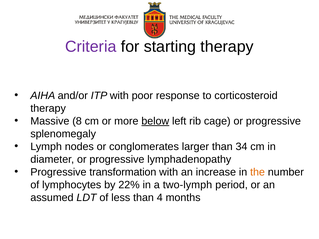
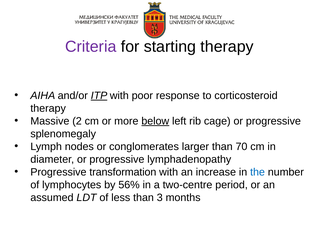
ITP underline: none -> present
8: 8 -> 2
34: 34 -> 70
the colour: orange -> blue
22%: 22% -> 56%
two-lymph: two-lymph -> two-centre
4: 4 -> 3
